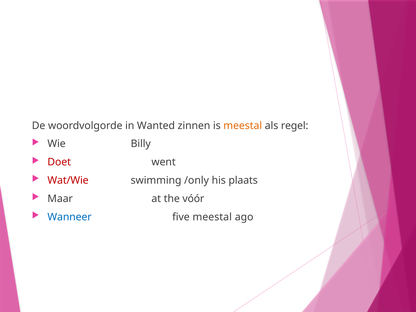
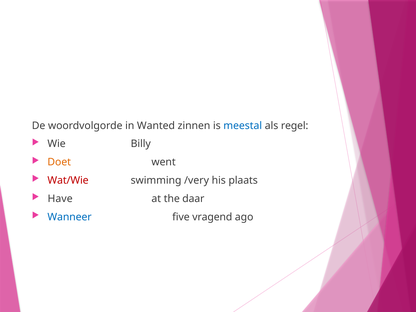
meestal at (243, 126) colour: orange -> blue
Doet colour: red -> orange
/only: /only -> /very
Maar: Maar -> Have
vóór: vóór -> daar
five meestal: meestal -> vragend
